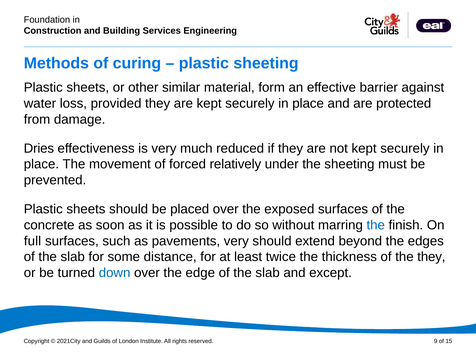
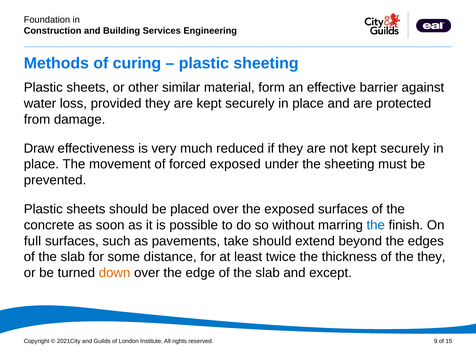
Dries: Dries -> Draw
forced relatively: relatively -> exposed
pavements very: very -> take
down colour: blue -> orange
